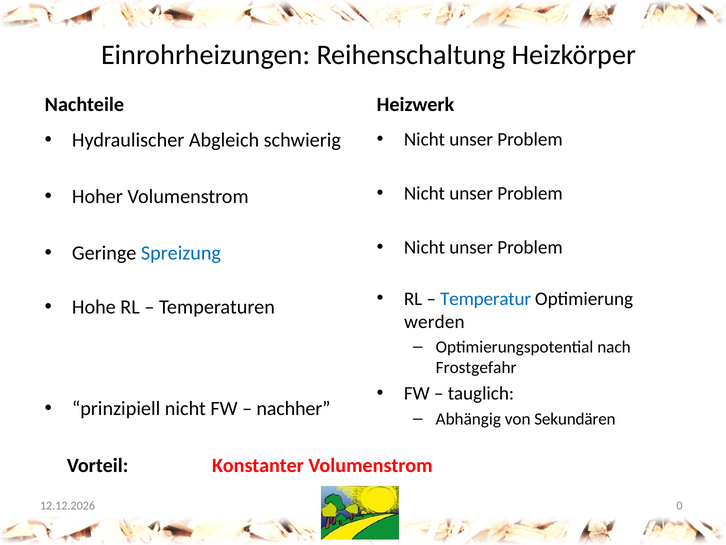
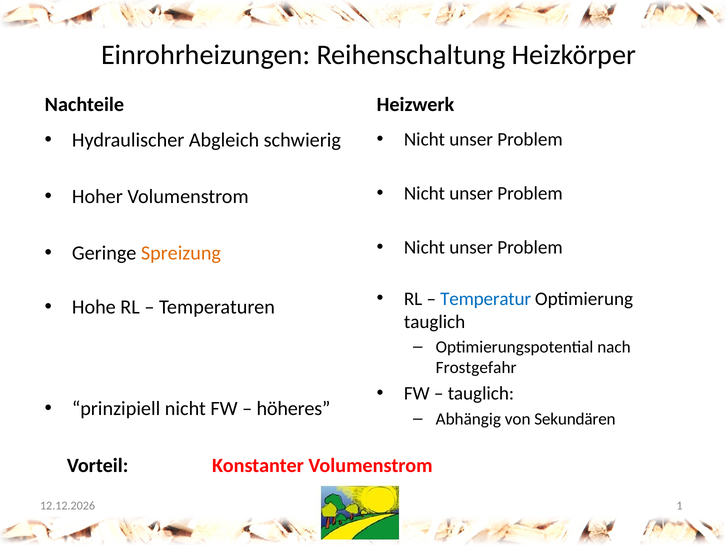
Spreizung colour: blue -> orange
werden at (434, 321): werden -> tauglich
nachher: nachher -> höheres
0: 0 -> 1
